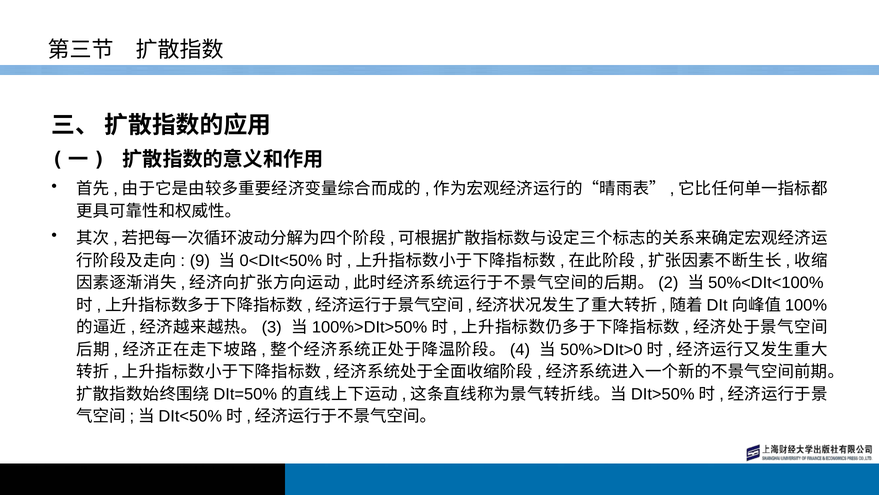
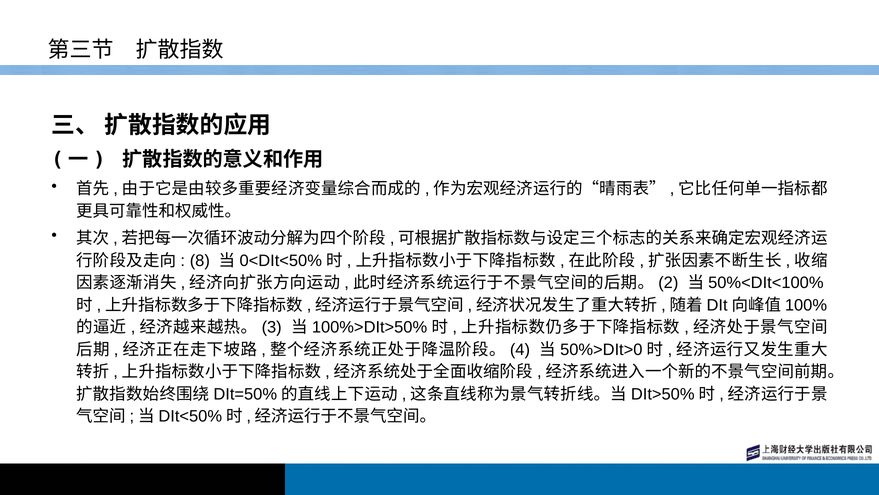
9: 9 -> 8
